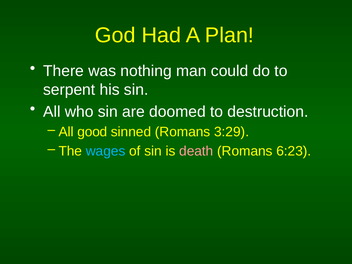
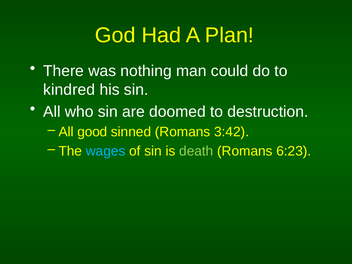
serpent: serpent -> kindred
3:29: 3:29 -> 3:42
death colour: pink -> light green
